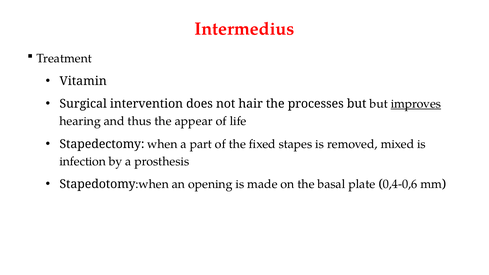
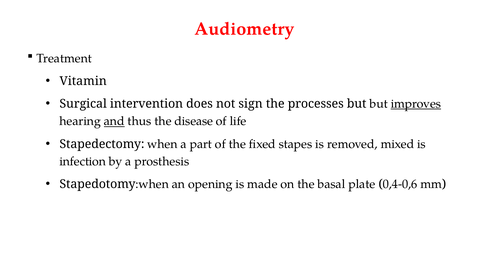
Intermedius: Intermedius -> Audiometry
hair: hair -> sign
and underline: none -> present
appear: appear -> disease
